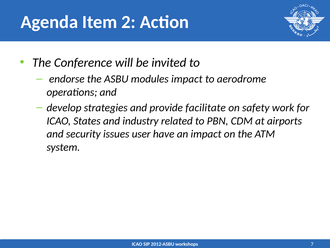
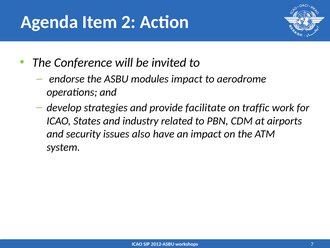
safety: safety -> traffic
user: user -> also
